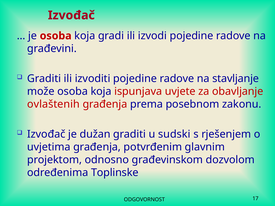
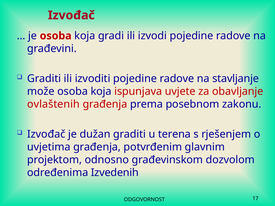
sudski: sudski -> terena
Toplinske: Toplinske -> Izvedenih
